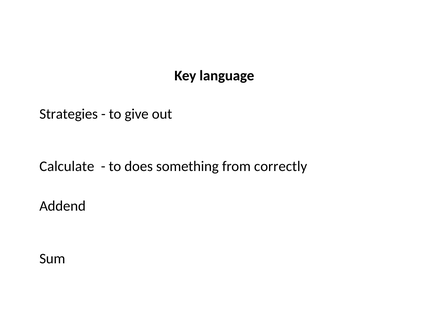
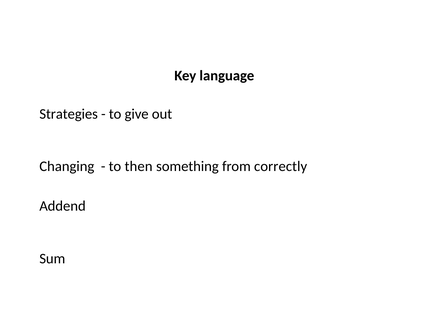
Calculate: Calculate -> Changing
does: does -> then
